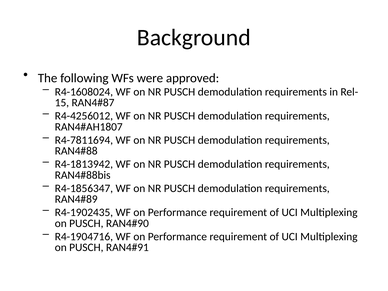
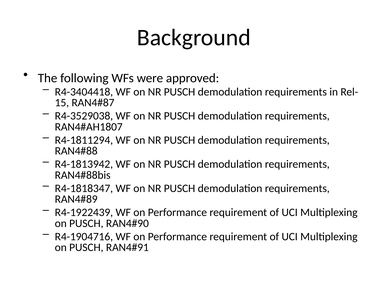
R4-1608024: R4-1608024 -> R4-3404418
R4-4256012: R4-4256012 -> R4-3529038
R4-7811694: R4-7811694 -> R4-1811294
R4-1856347: R4-1856347 -> R4-1818347
R4-1902435: R4-1902435 -> R4-1922439
